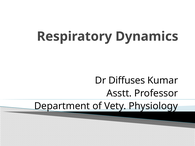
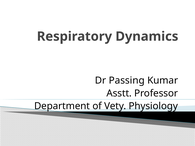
Diffuses: Diffuses -> Passing
